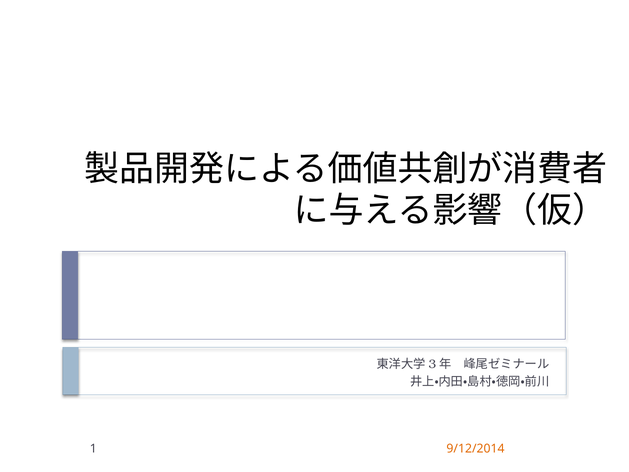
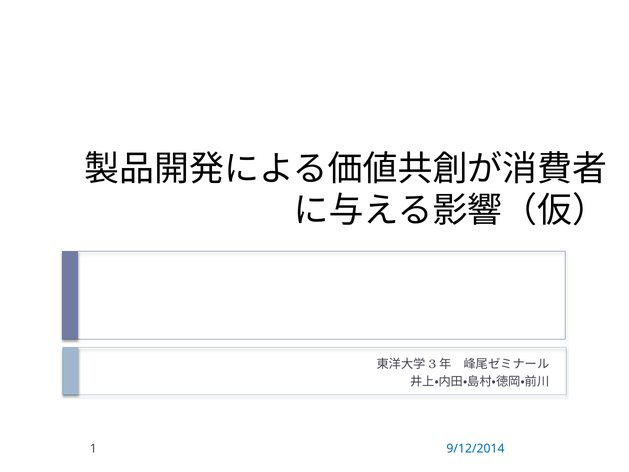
9/12/2014 colour: orange -> blue
